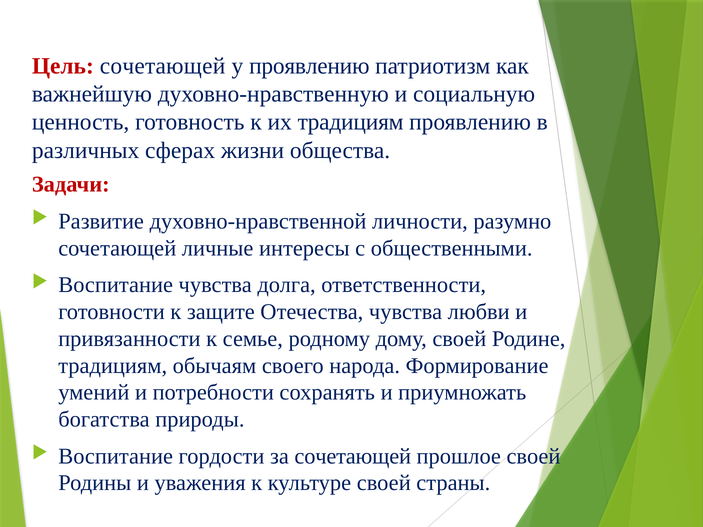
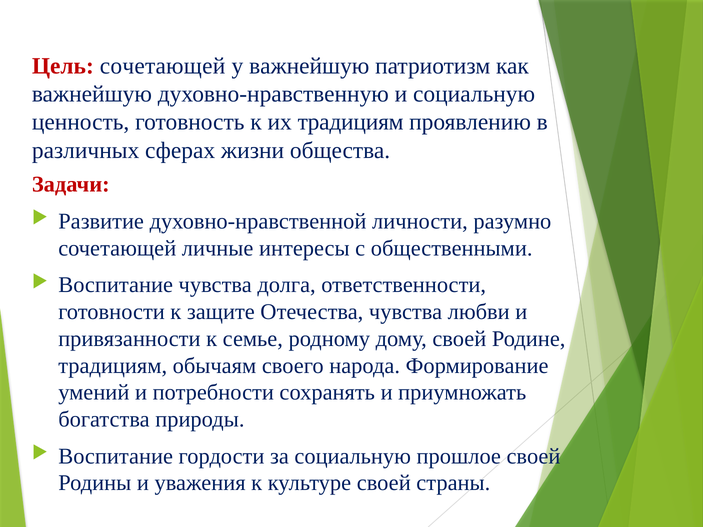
у проявлению: проявлению -> важнейшую
за сочетающей: сочетающей -> социальную
